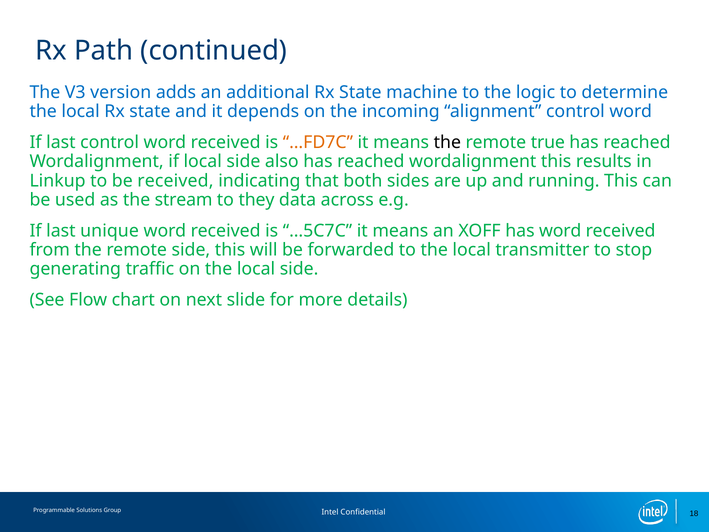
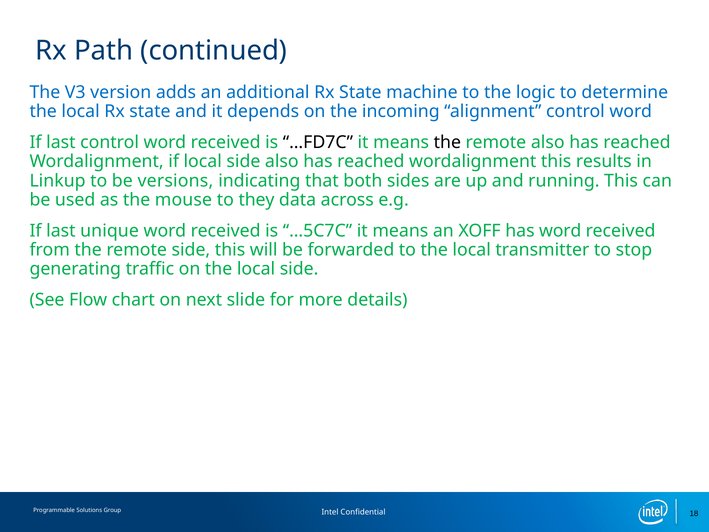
…FD7C colour: orange -> black
remote true: true -> also
be received: received -> versions
stream: stream -> mouse
